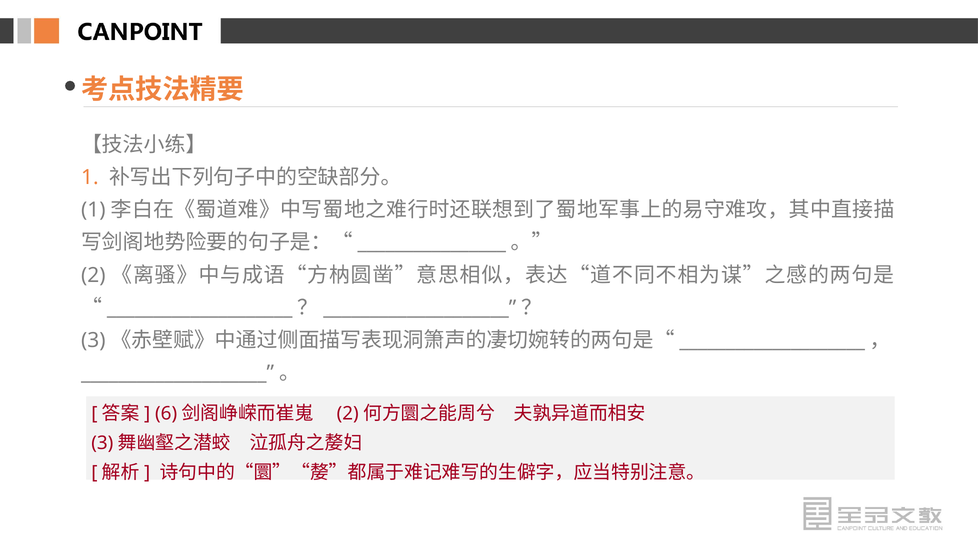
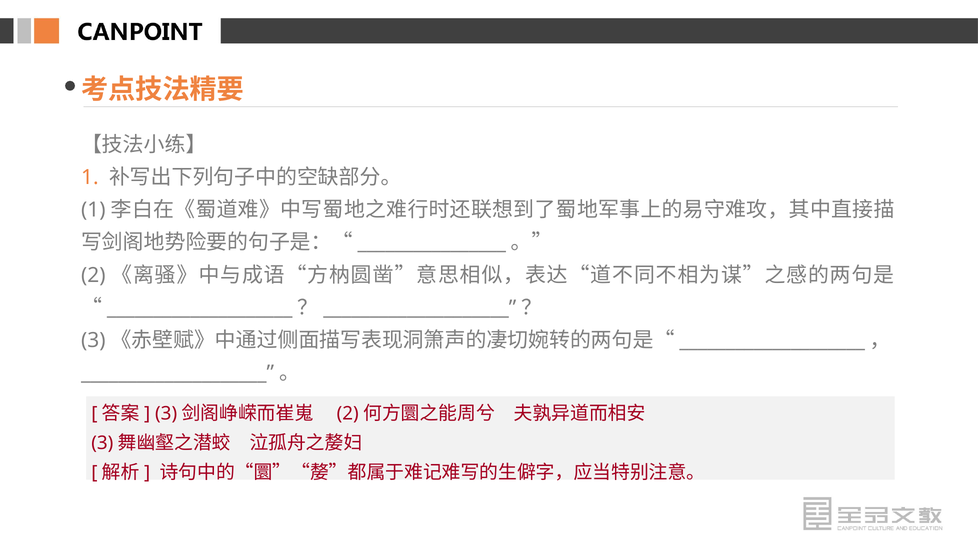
6 at (166, 414): 6 -> 3
